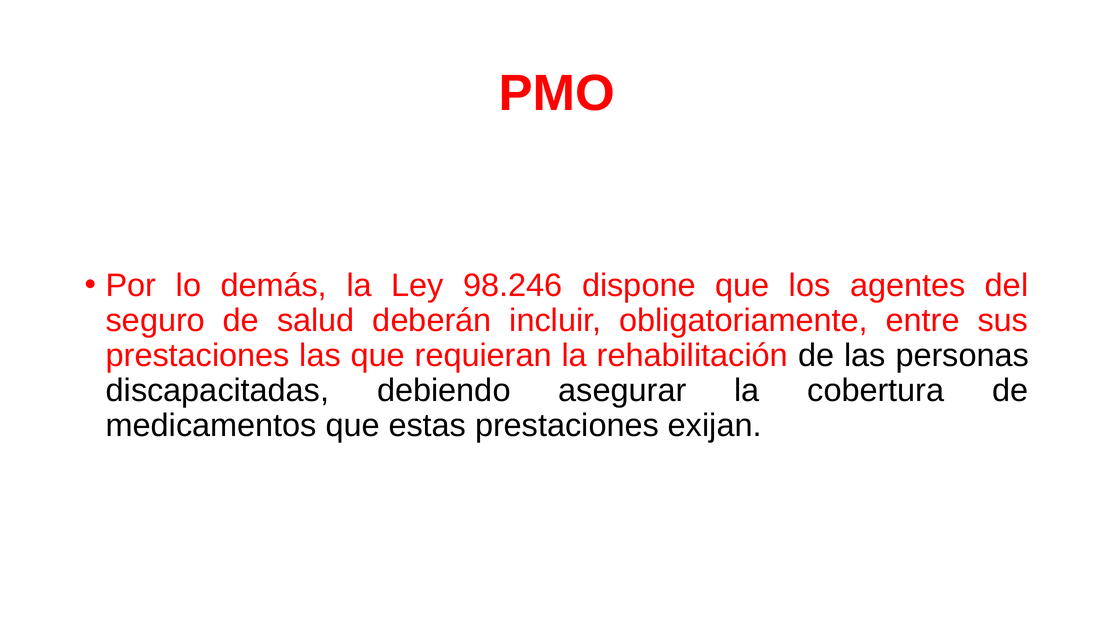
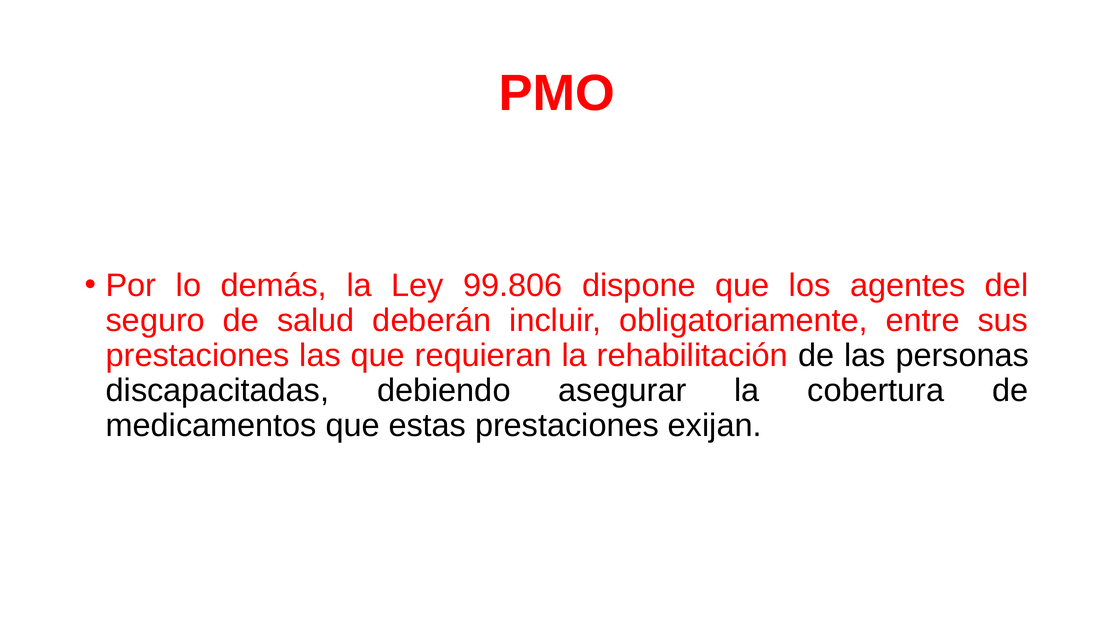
98.246: 98.246 -> 99.806
